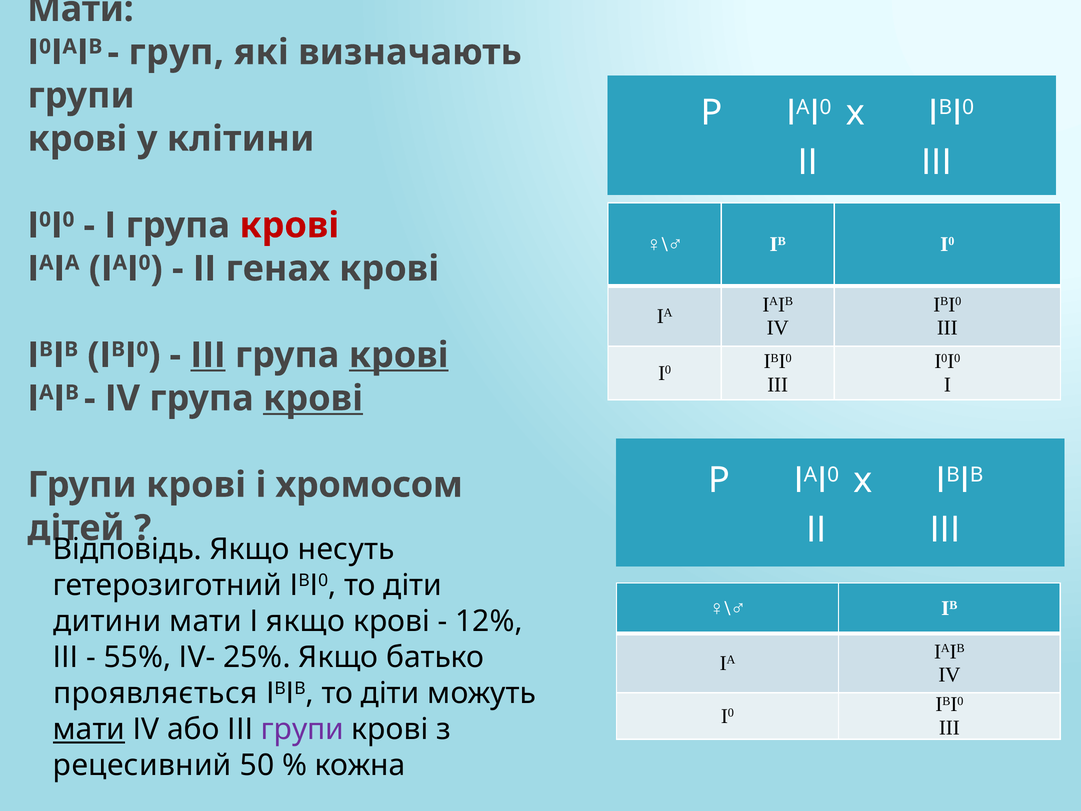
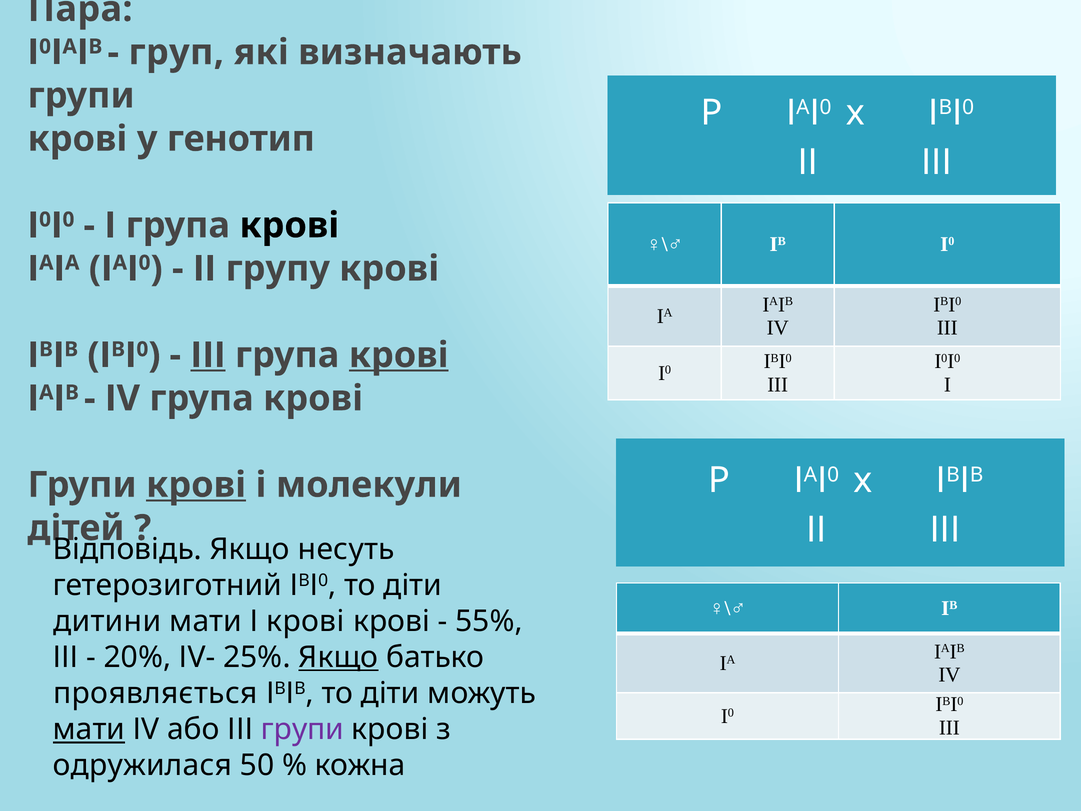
Мати at (80, 9): Мати -> Пара
клітини: клітини -> генотип
крові at (289, 225) colour: red -> black
генах: генах -> групу
крові at (313, 398) underline: present -> none
крові at (196, 485) underline: none -> present
хромосом: хромосом -> молекули
І якщо: якщо -> крові
12%: 12% -> 55%
55%: 55% -> 20%
Якщо at (338, 657) underline: none -> present
рецесивний: рецесивний -> одружилася
